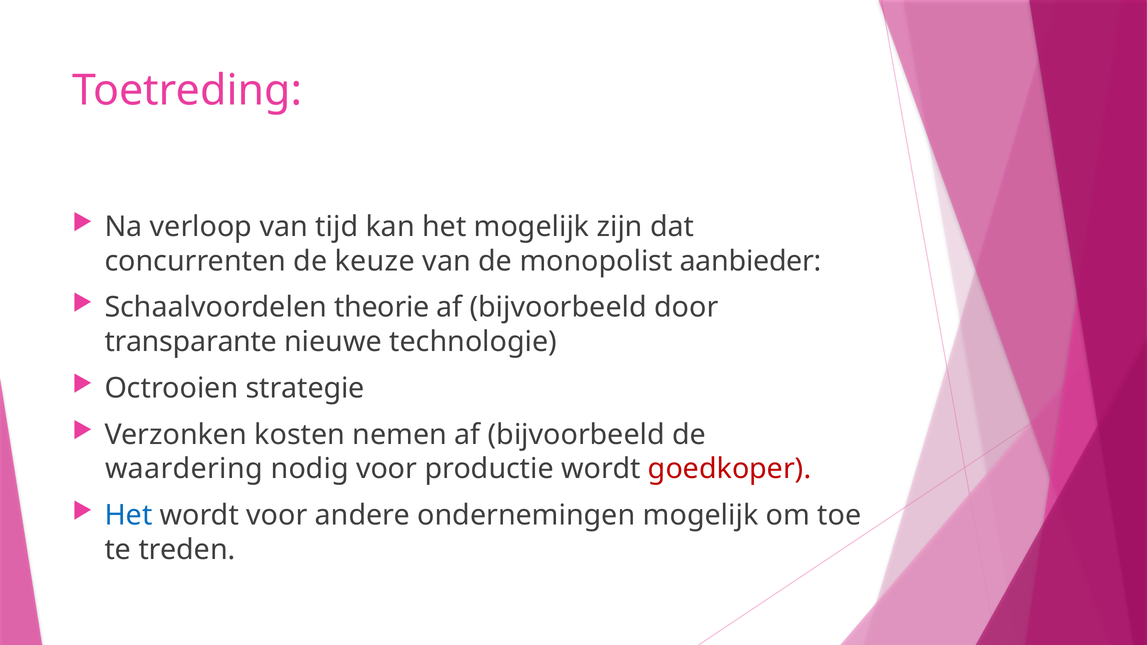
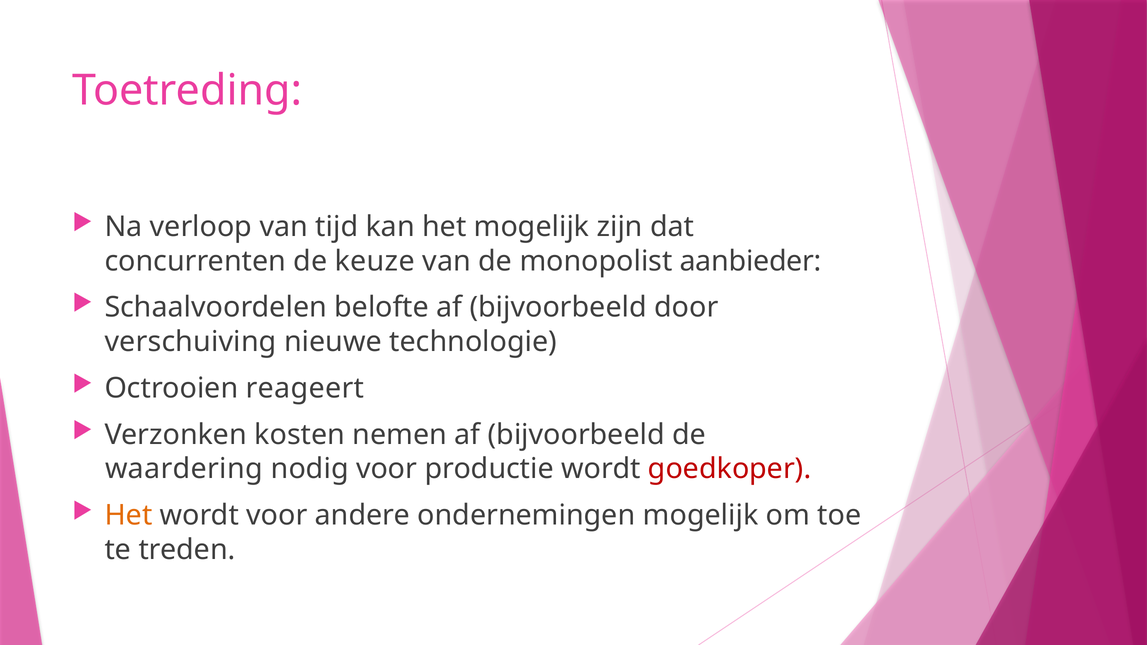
theorie: theorie -> belofte
transparante: transparante -> verschuiving
strategie: strategie -> reageert
Het at (128, 515) colour: blue -> orange
